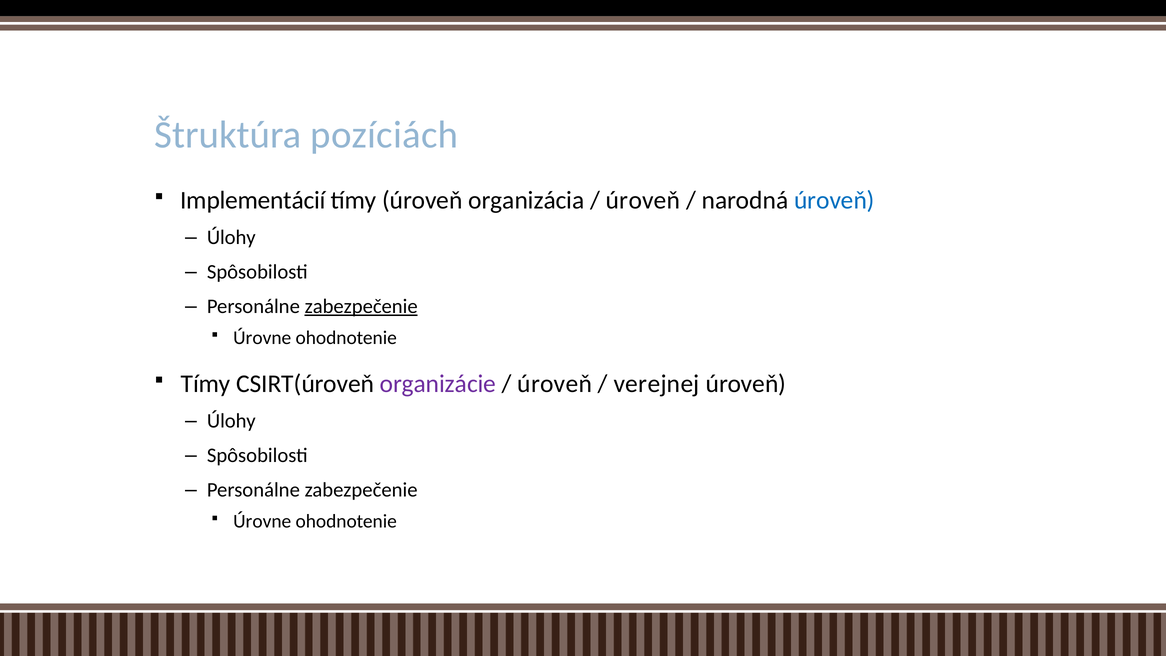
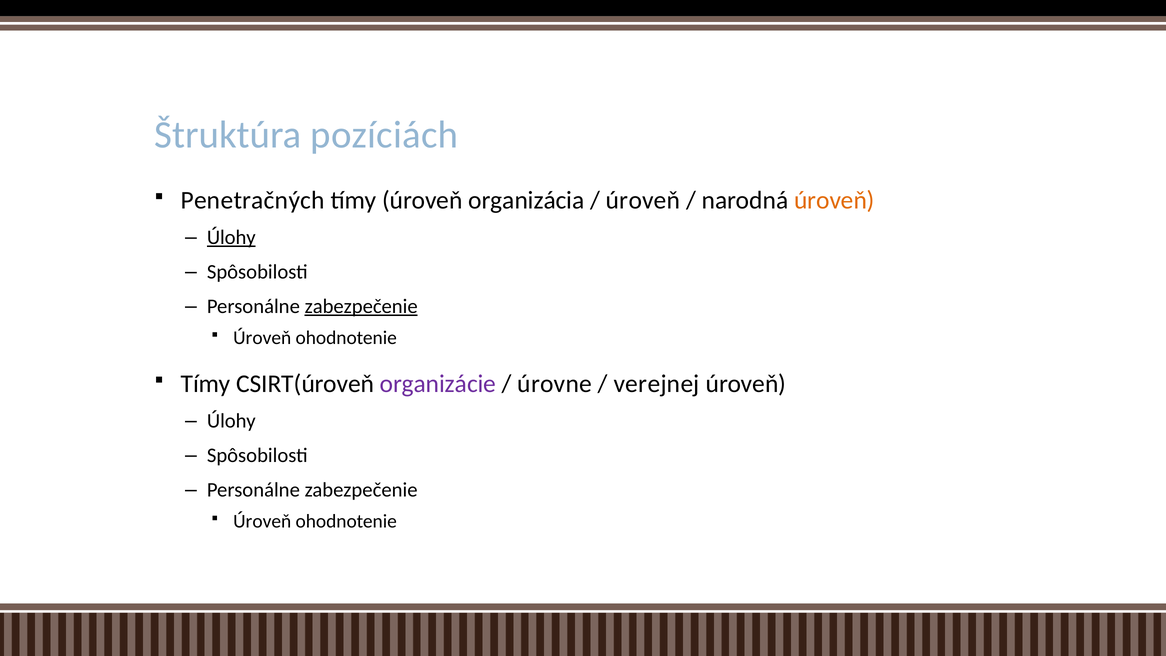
Implementácií: Implementácií -> Penetračných
úroveň at (834, 200) colour: blue -> orange
Úlohy at (231, 237) underline: none -> present
Úrovne at (262, 338): Úrovne -> Úroveň
úroveň at (555, 384): úroveň -> úrovne
Úrovne at (262, 521): Úrovne -> Úroveň
